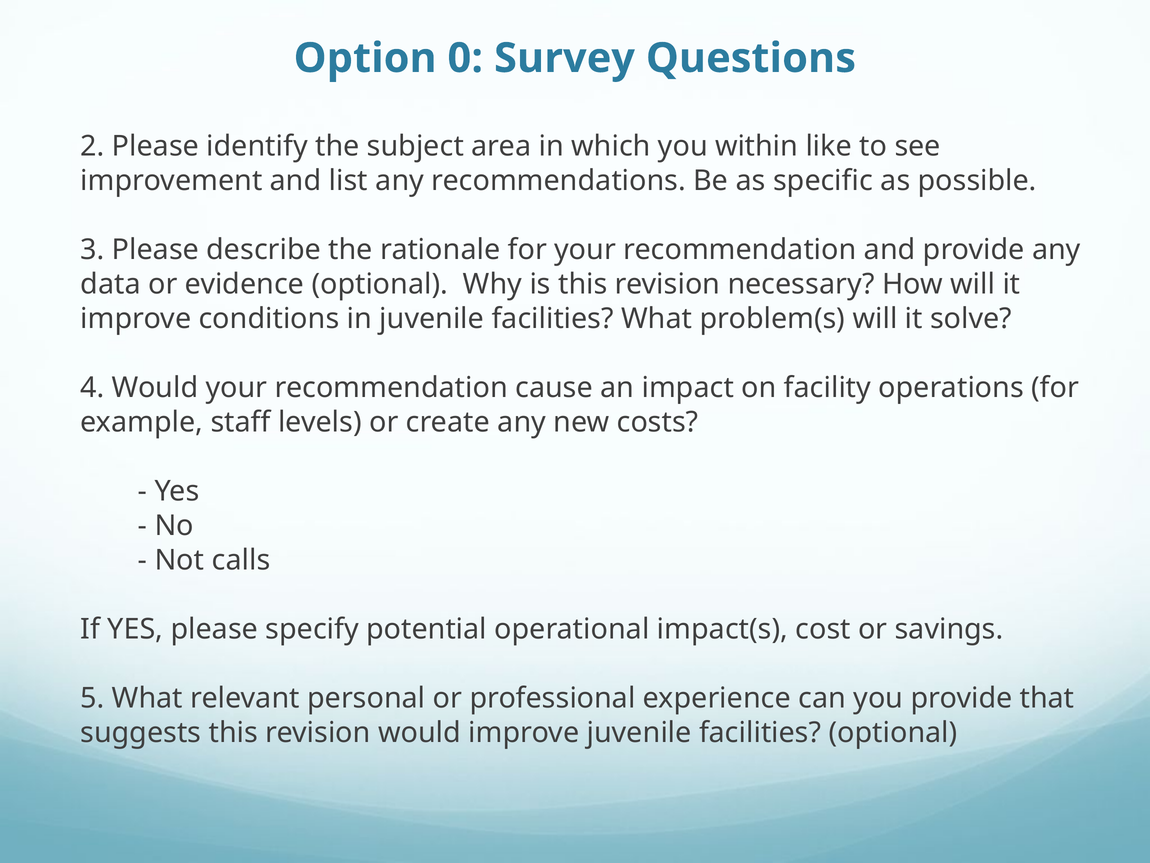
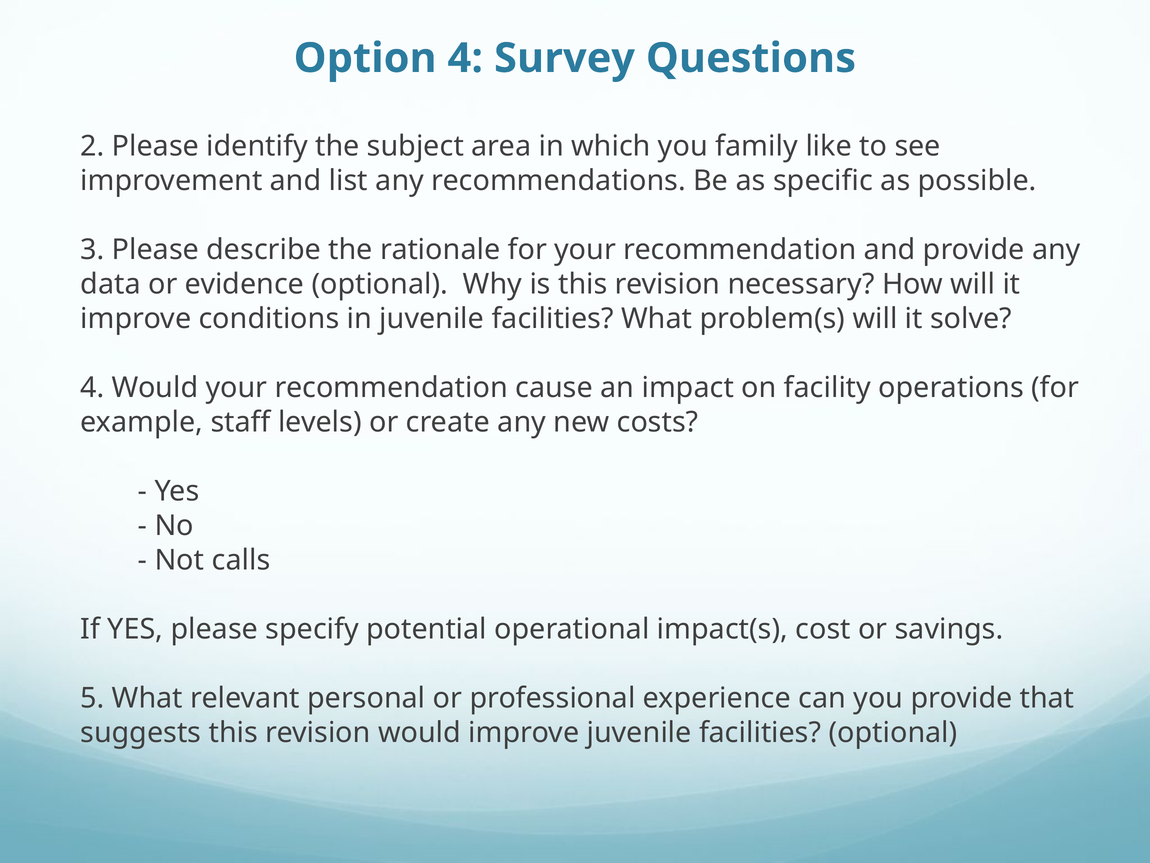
Option 0: 0 -> 4
within: within -> family
